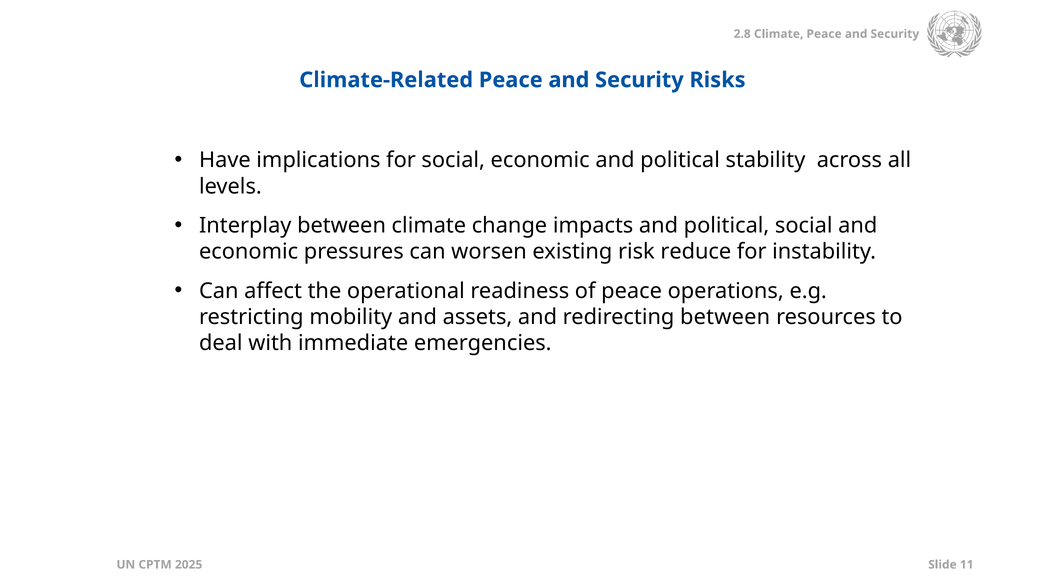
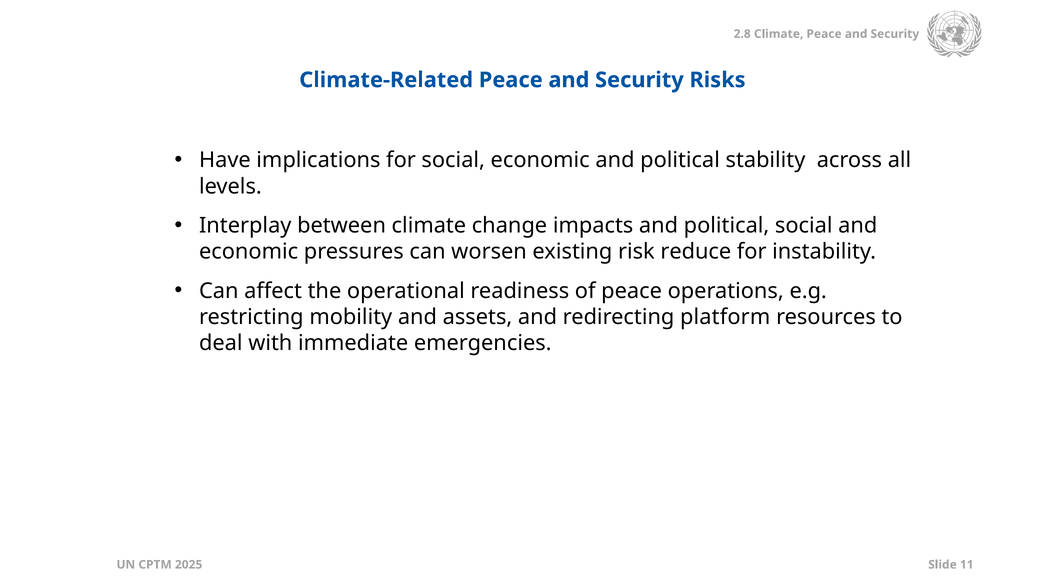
redirecting between: between -> platform
